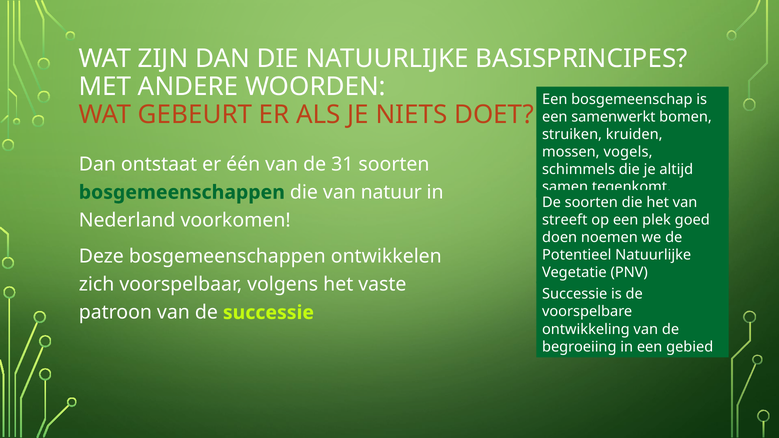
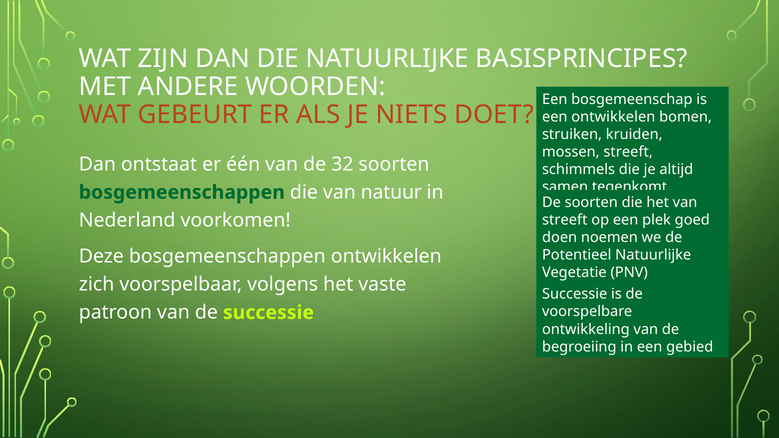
een samenwerkt: samenwerkt -> ontwikkelen
mossen vogels: vogels -> streeft
31: 31 -> 32
